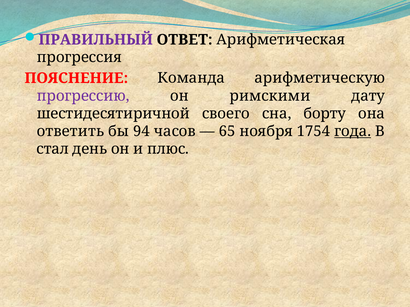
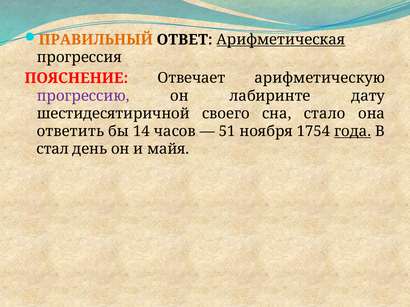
ПРАВИЛЬНЫЙ colour: purple -> orange
Арифметическая underline: none -> present
Команда: Команда -> Отвечает
римскими: римскими -> лабиринте
борту: борту -> стало
94: 94 -> 14
65: 65 -> 51
плюс: плюс -> майя
